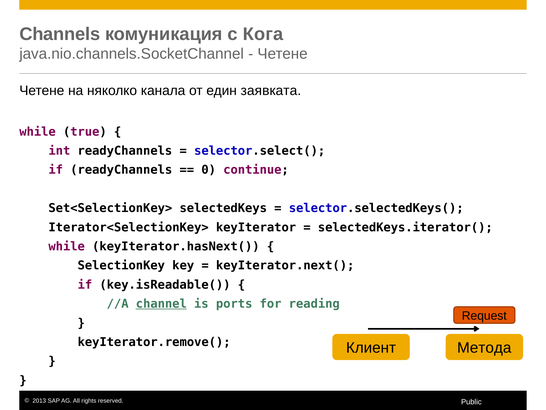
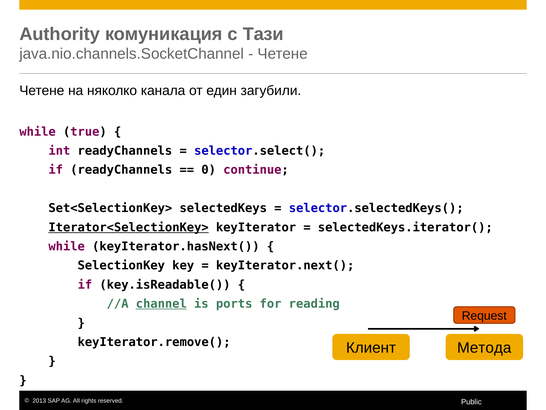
Channels: Channels -> Authority
Кога: Кога -> Тази
заявката: заявката -> загубили
Iterator<SelectionKey> underline: none -> present
